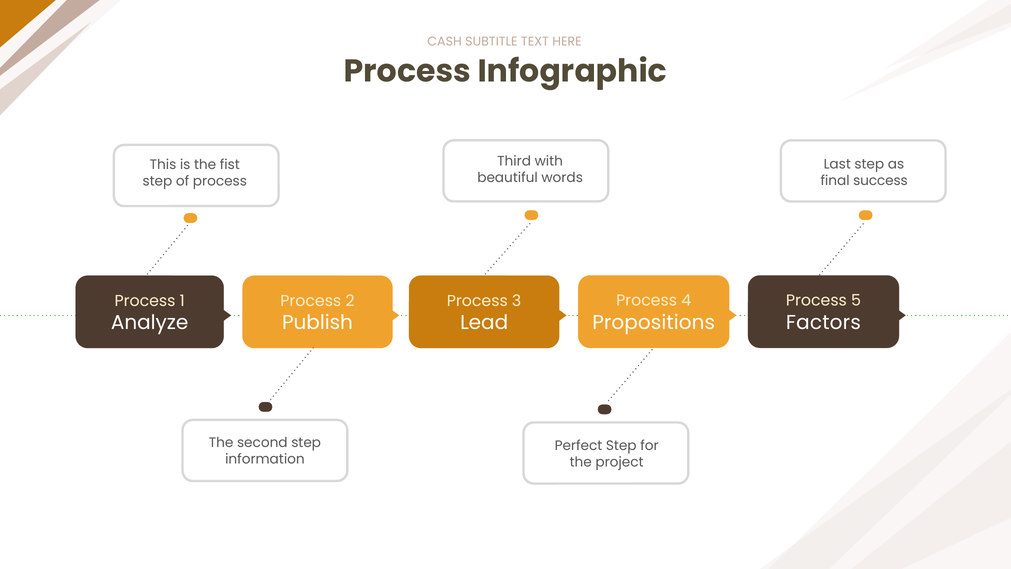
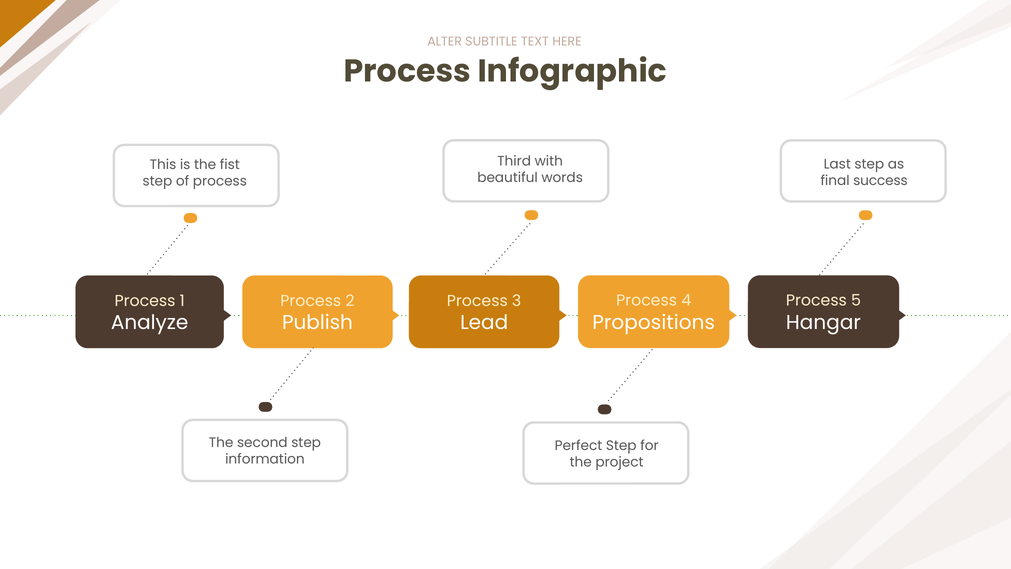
CASH: CASH -> ALTER
Factors: Factors -> Hangar
